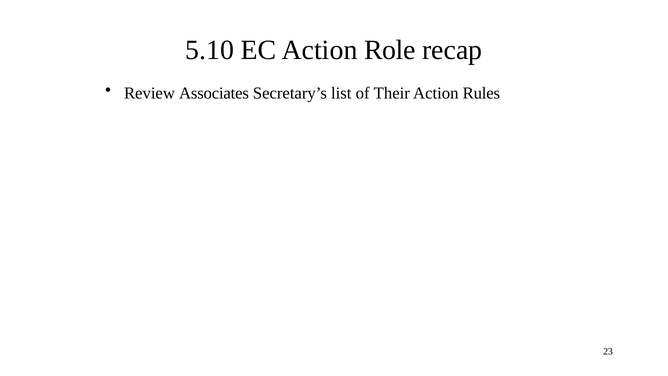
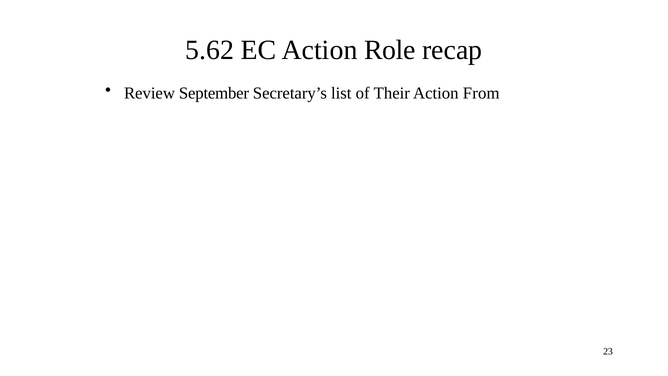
5.10: 5.10 -> 5.62
Associates: Associates -> September
Rules: Rules -> From
